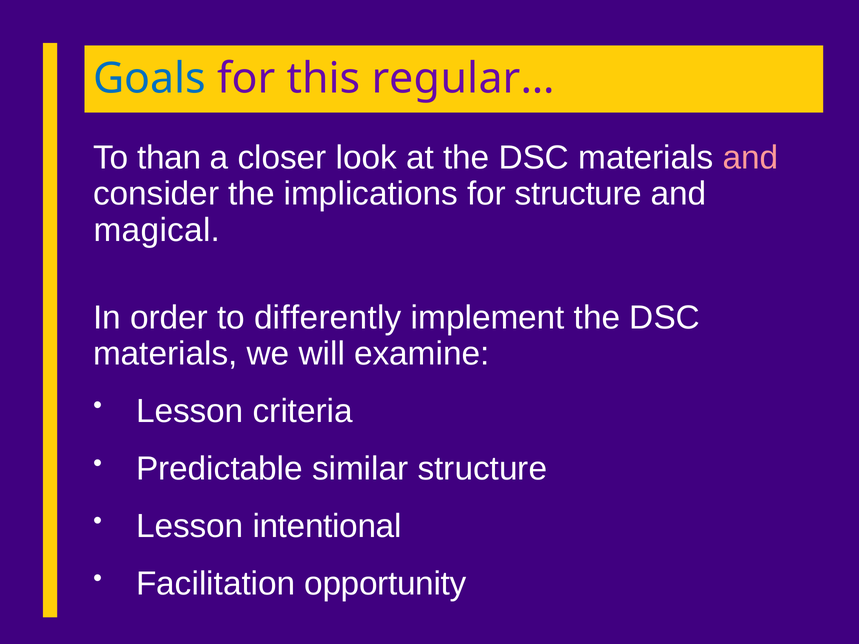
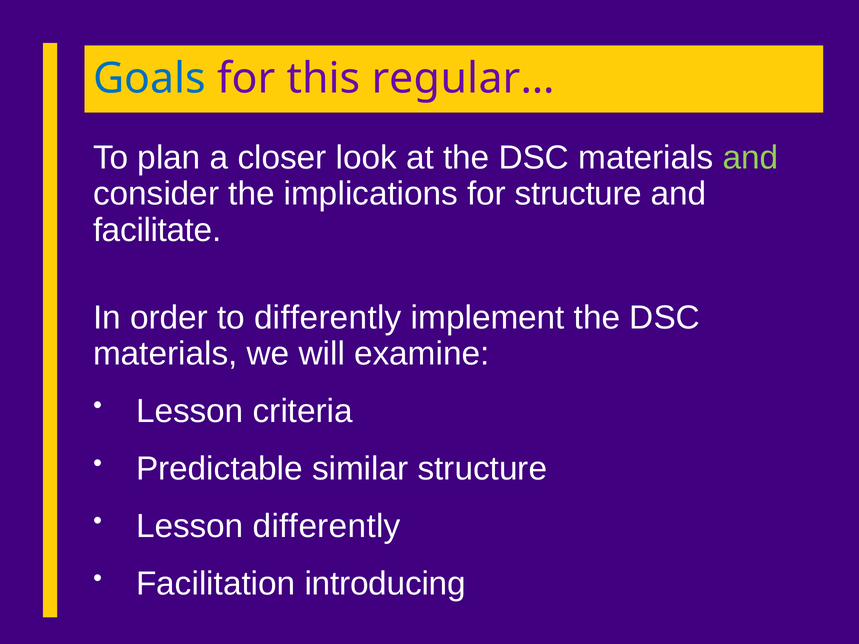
than: than -> plan
and at (750, 158) colour: pink -> light green
magical: magical -> facilitate
Lesson intentional: intentional -> differently
opportunity: opportunity -> introducing
